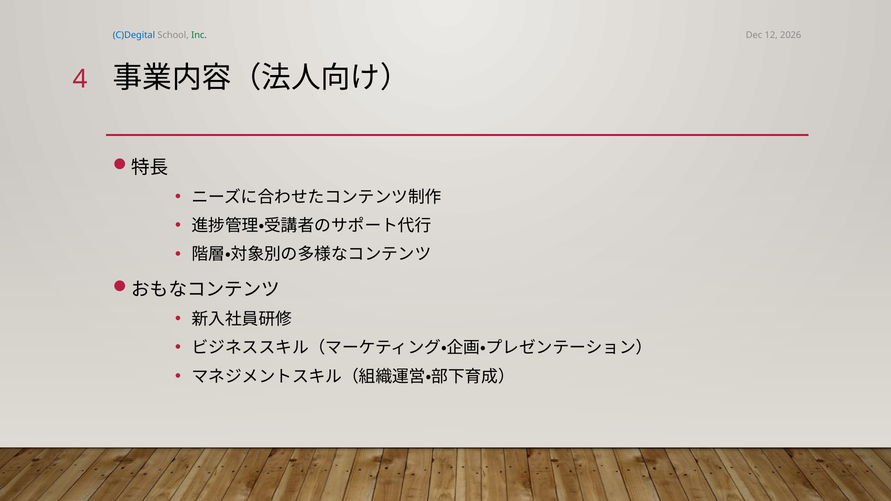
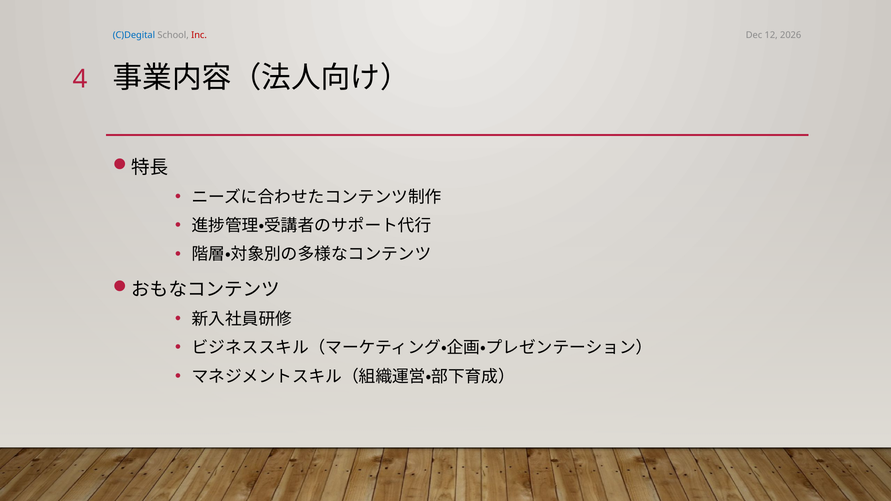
Inc colour: green -> red
